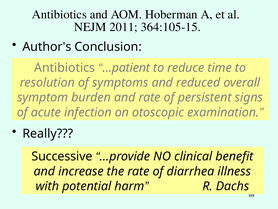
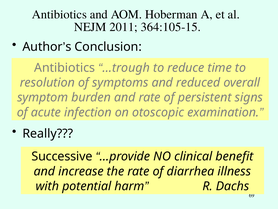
…patient: …patient -> …trough
